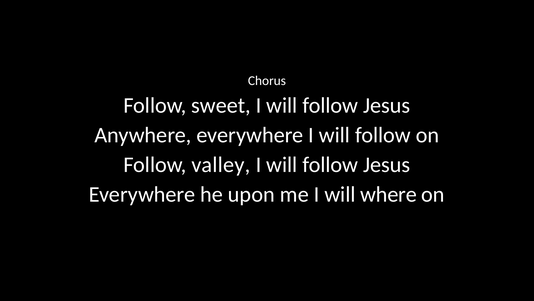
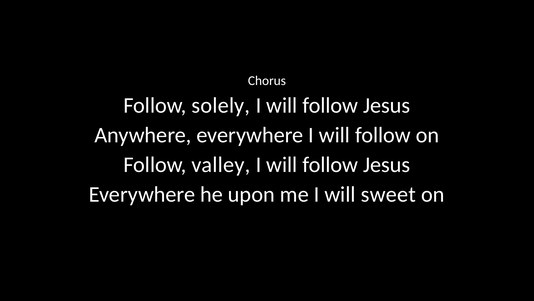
sweet: sweet -> solely
where: where -> sweet
